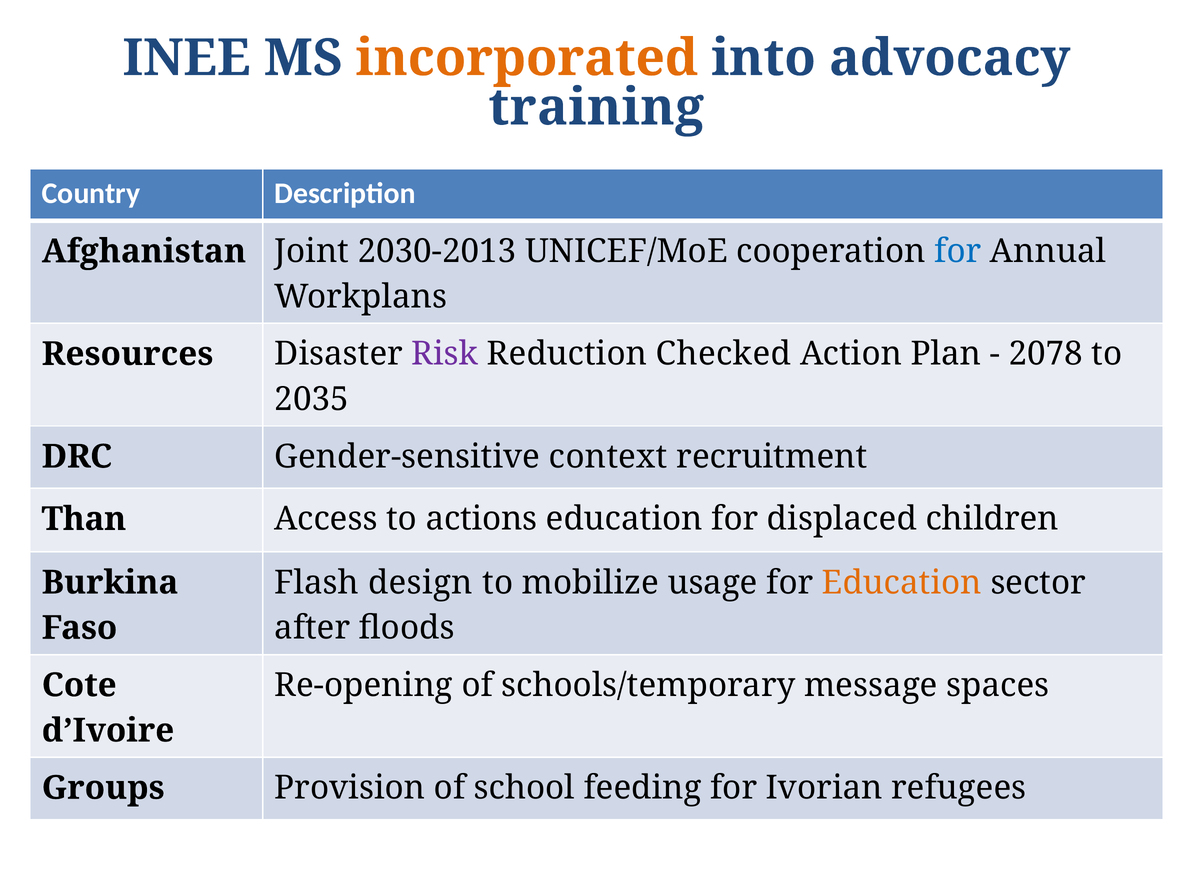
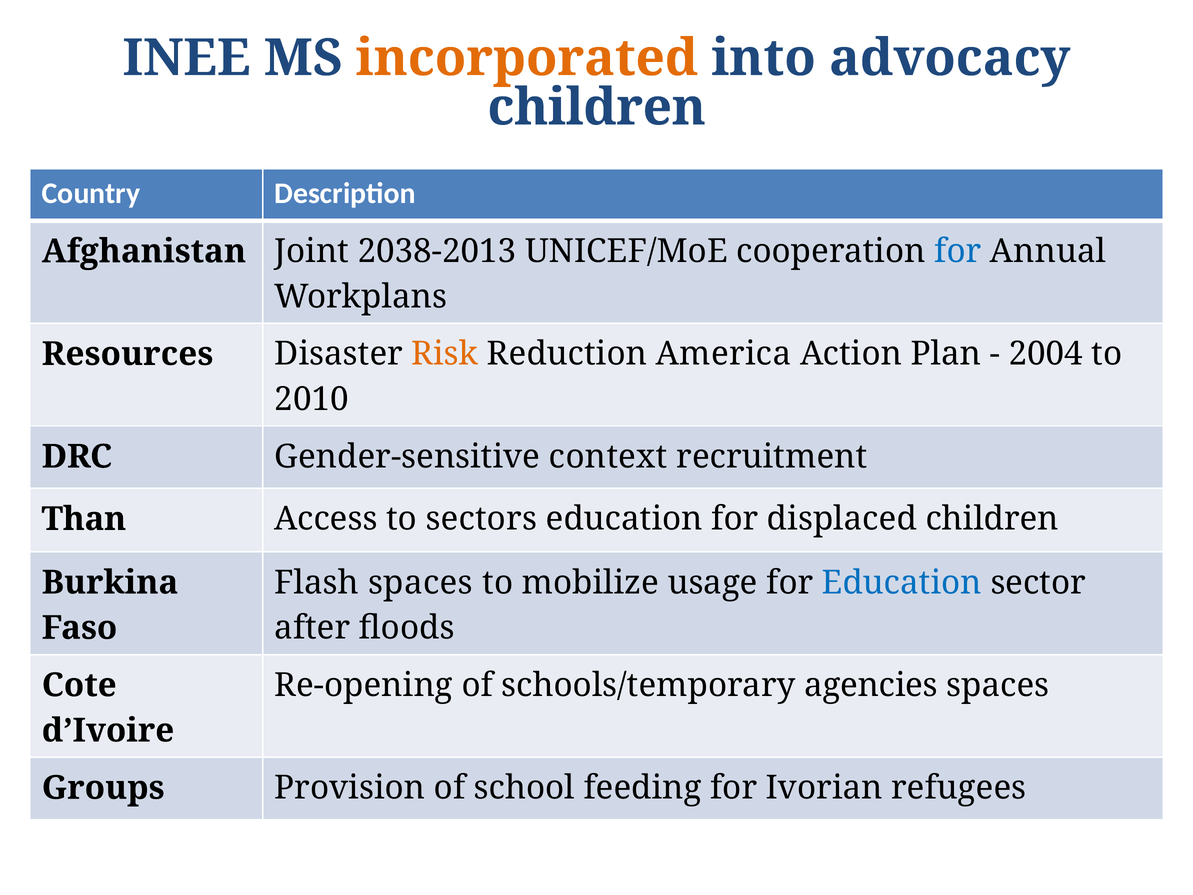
training at (596, 107): training -> children
2030-2013: 2030-2013 -> 2038-2013
Risk colour: purple -> orange
Checked: Checked -> America
2078: 2078 -> 2004
2035: 2035 -> 2010
actions: actions -> sectors
Flash design: design -> spaces
Education at (902, 582) colour: orange -> blue
message: message -> agencies
